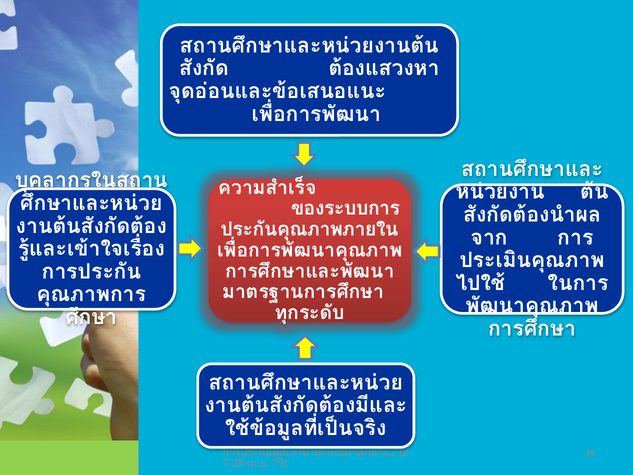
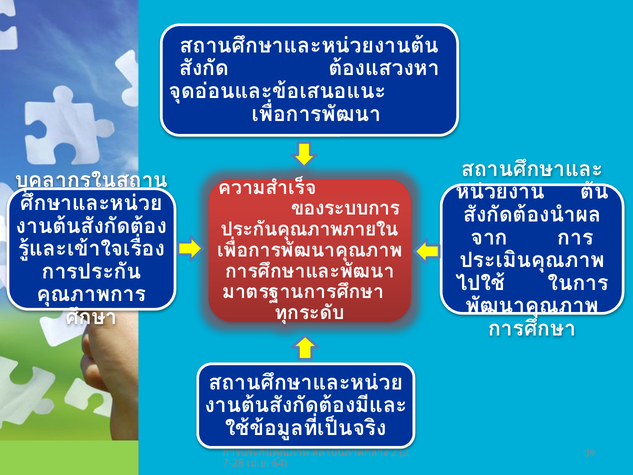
79: 79 -> 64
